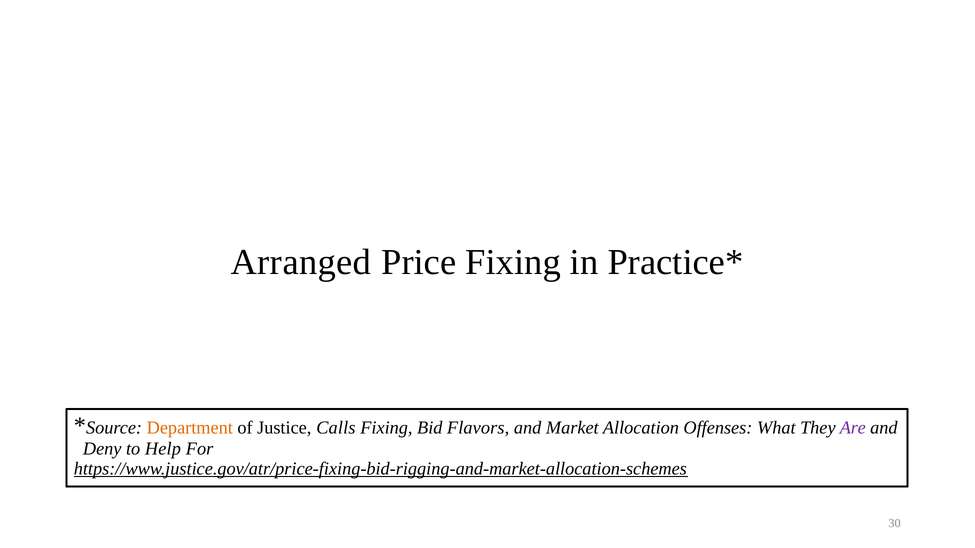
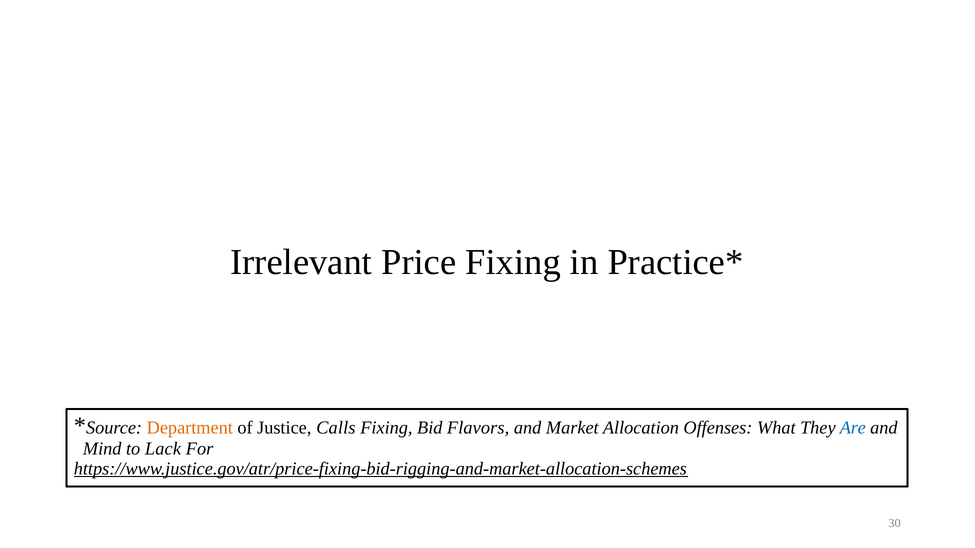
Arranged: Arranged -> Irrelevant
Are colour: purple -> blue
Deny: Deny -> Mind
Help: Help -> Lack
